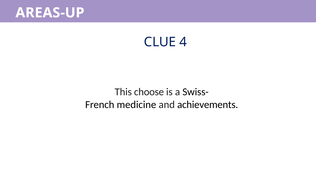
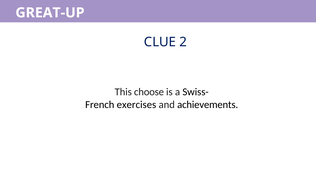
AREAS-UP: AREAS-UP -> GREAT-UP
4: 4 -> 2
medicine: medicine -> exercises
